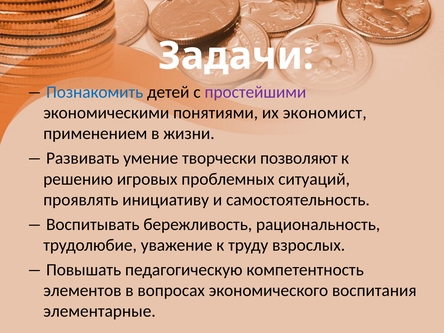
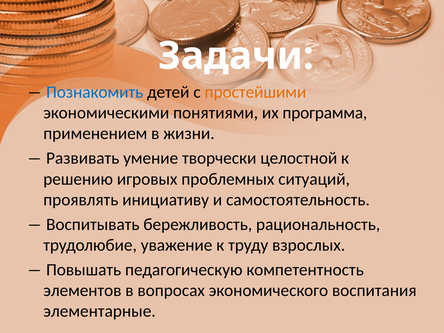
простейшими colour: purple -> orange
экономист: экономист -> программа
позволяют: позволяют -> целостной
